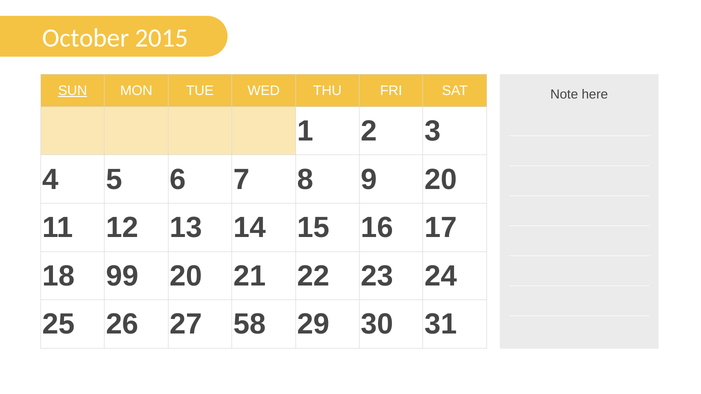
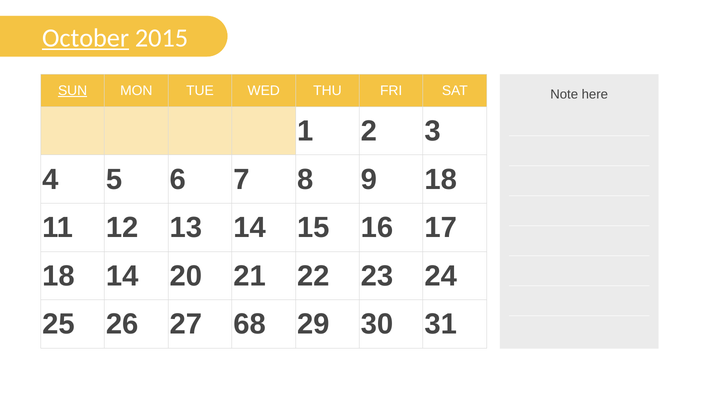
October underline: none -> present
9 20: 20 -> 18
18 99: 99 -> 14
58: 58 -> 68
